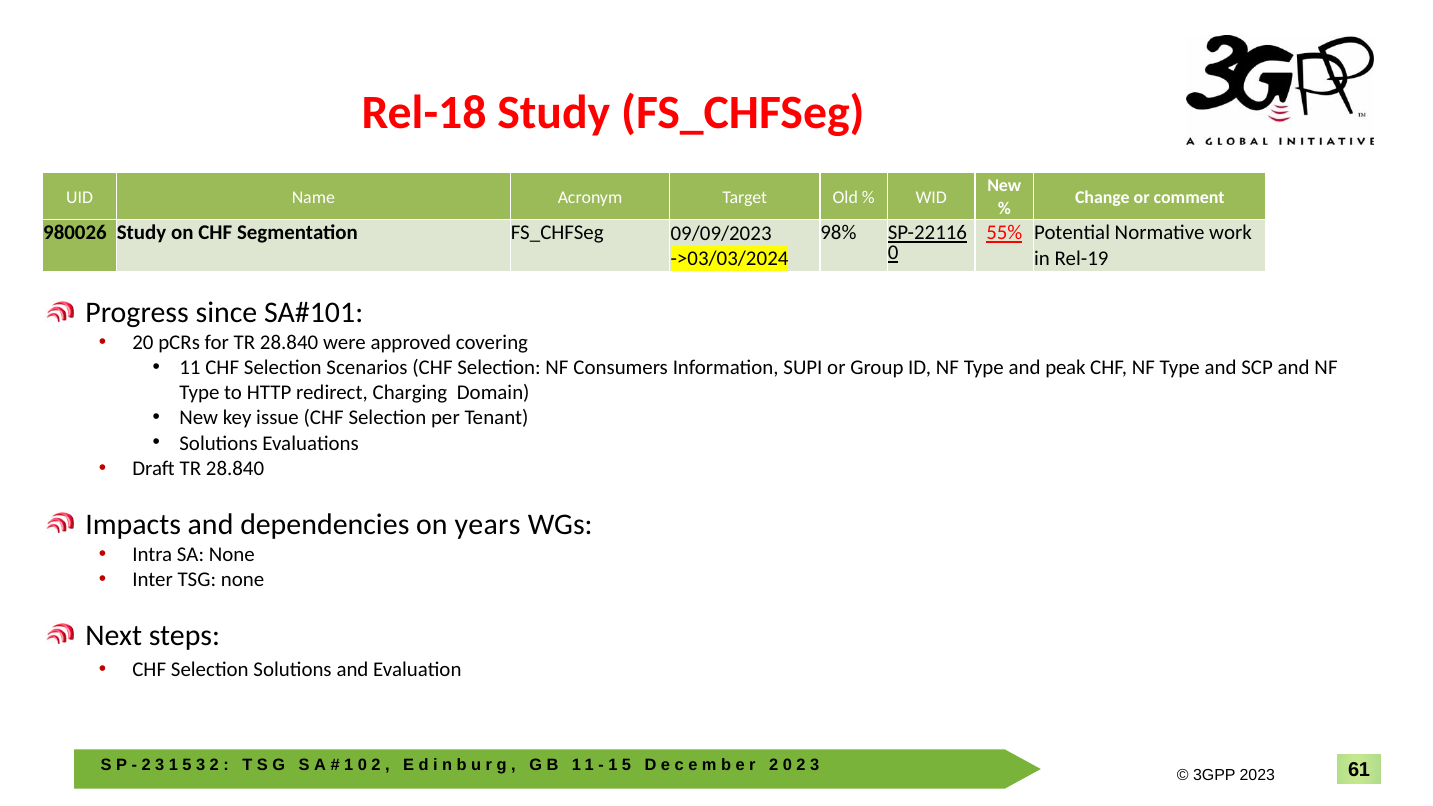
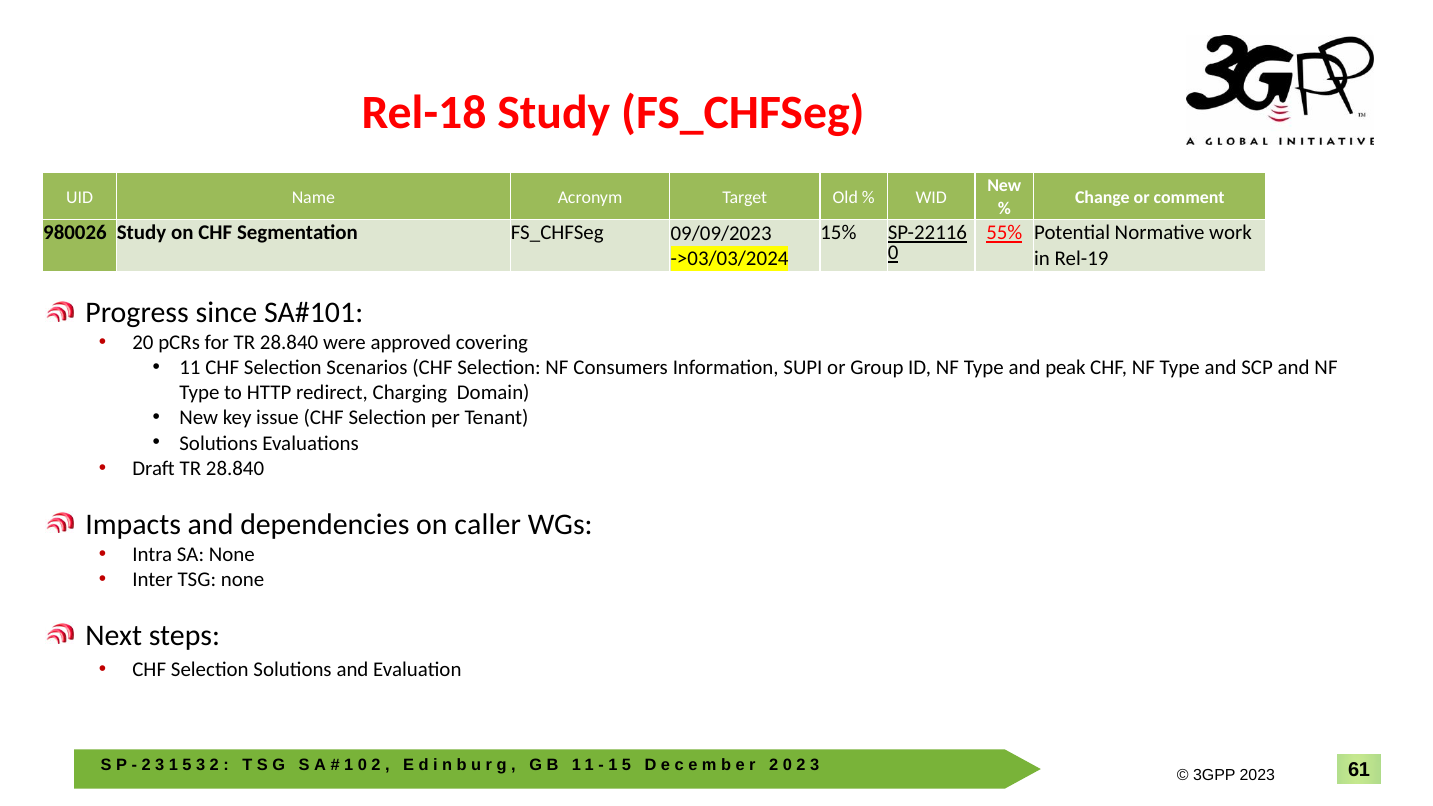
98%: 98% -> 15%
years: years -> caller
